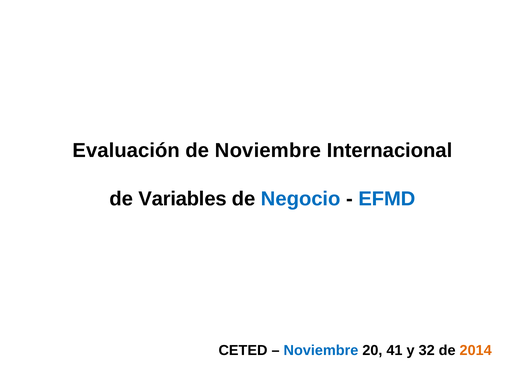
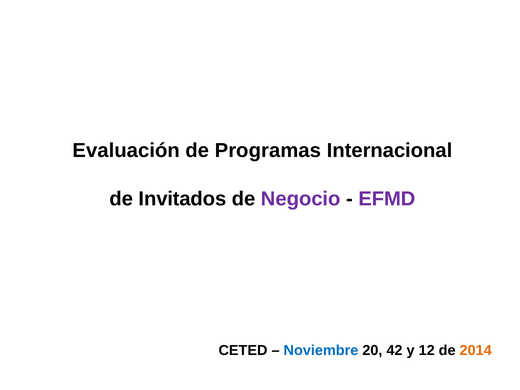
de Noviembre: Noviembre -> Programas
Variables: Variables -> Invitados
Negocio colour: blue -> purple
EFMD colour: blue -> purple
41: 41 -> 42
32: 32 -> 12
